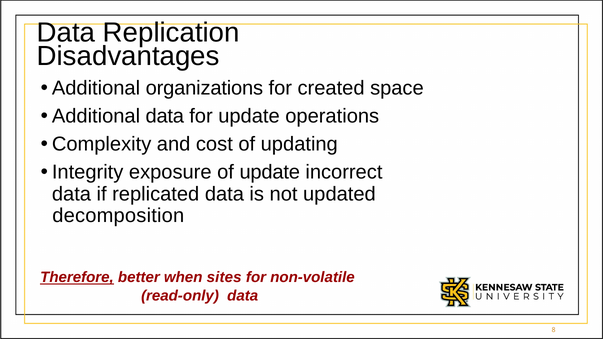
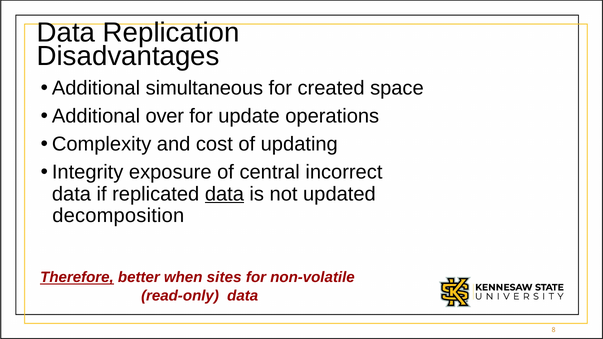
organizations: organizations -> simultaneous
Additional data: data -> over
of update: update -> central
data at (224, 194) underline: none -> present
